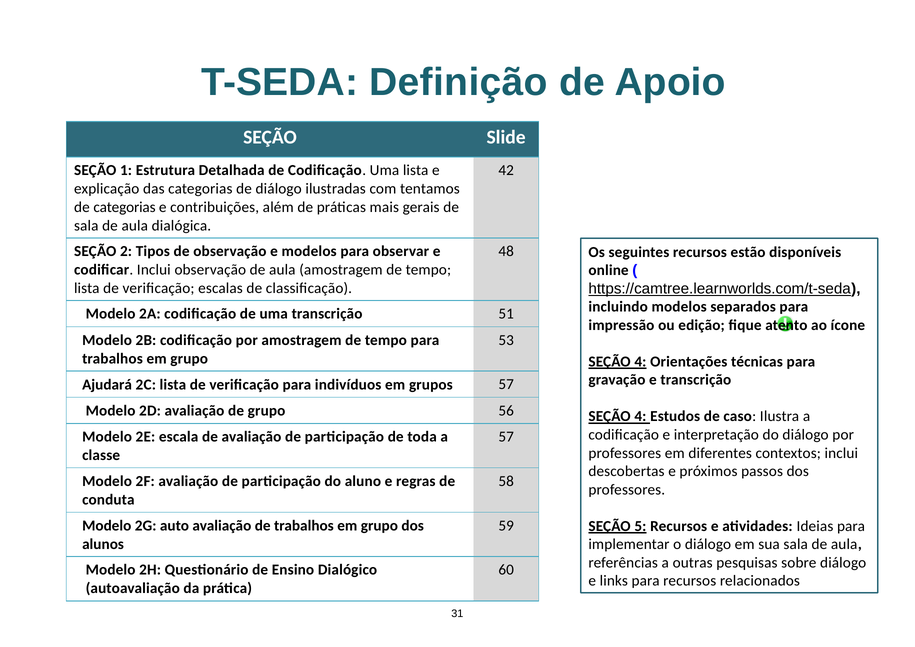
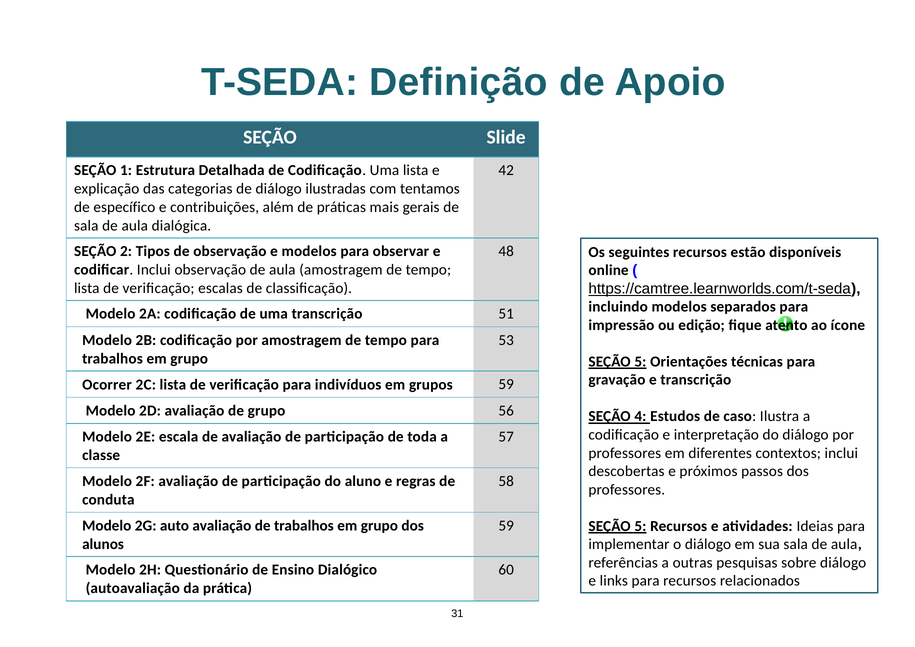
de categorias: categorias -> específico
4 at (640, 362): 4 -> 5
Ajudará: Ajudará -> Ocorrer
grupos 57: 57 -> 59
